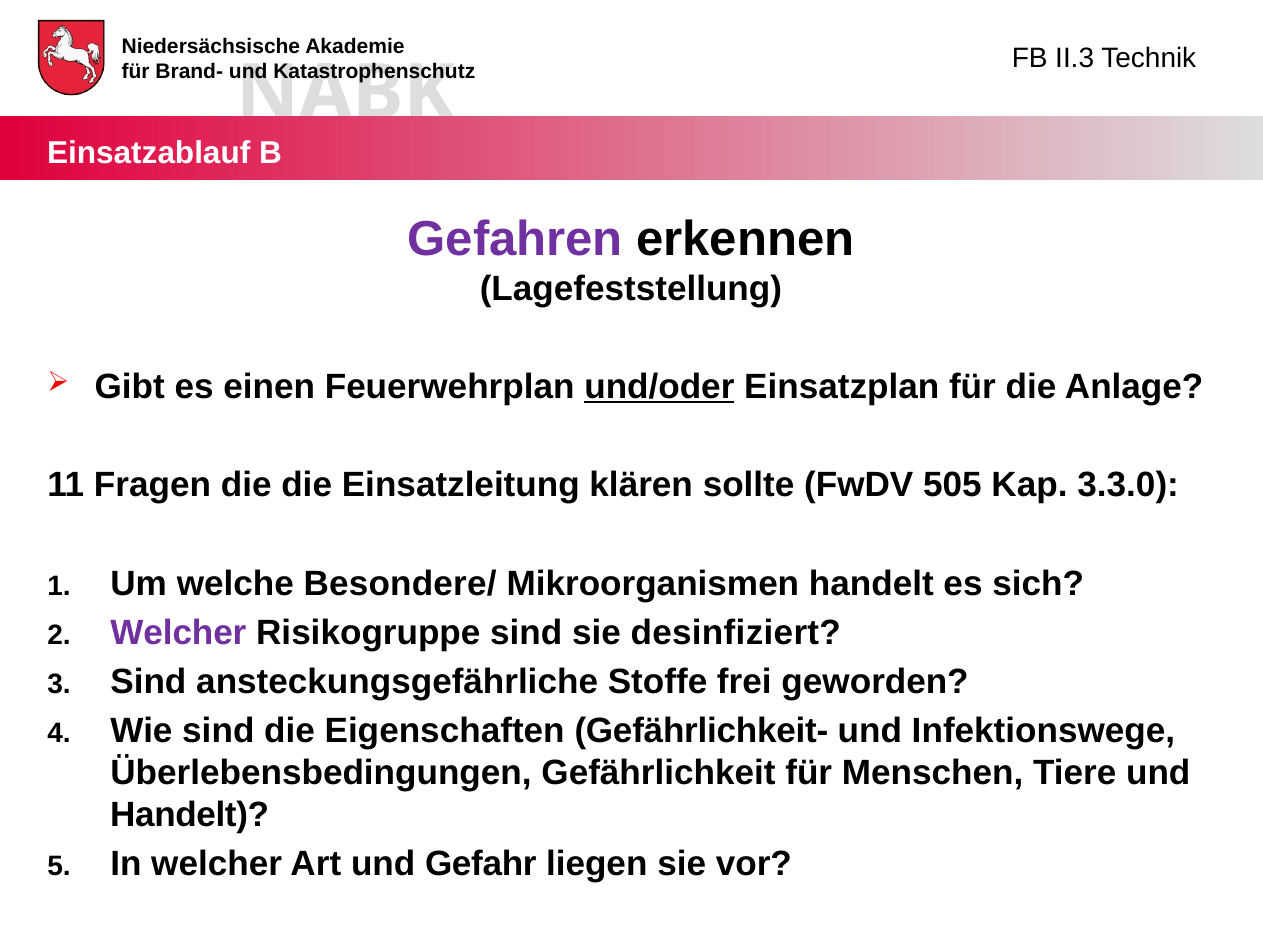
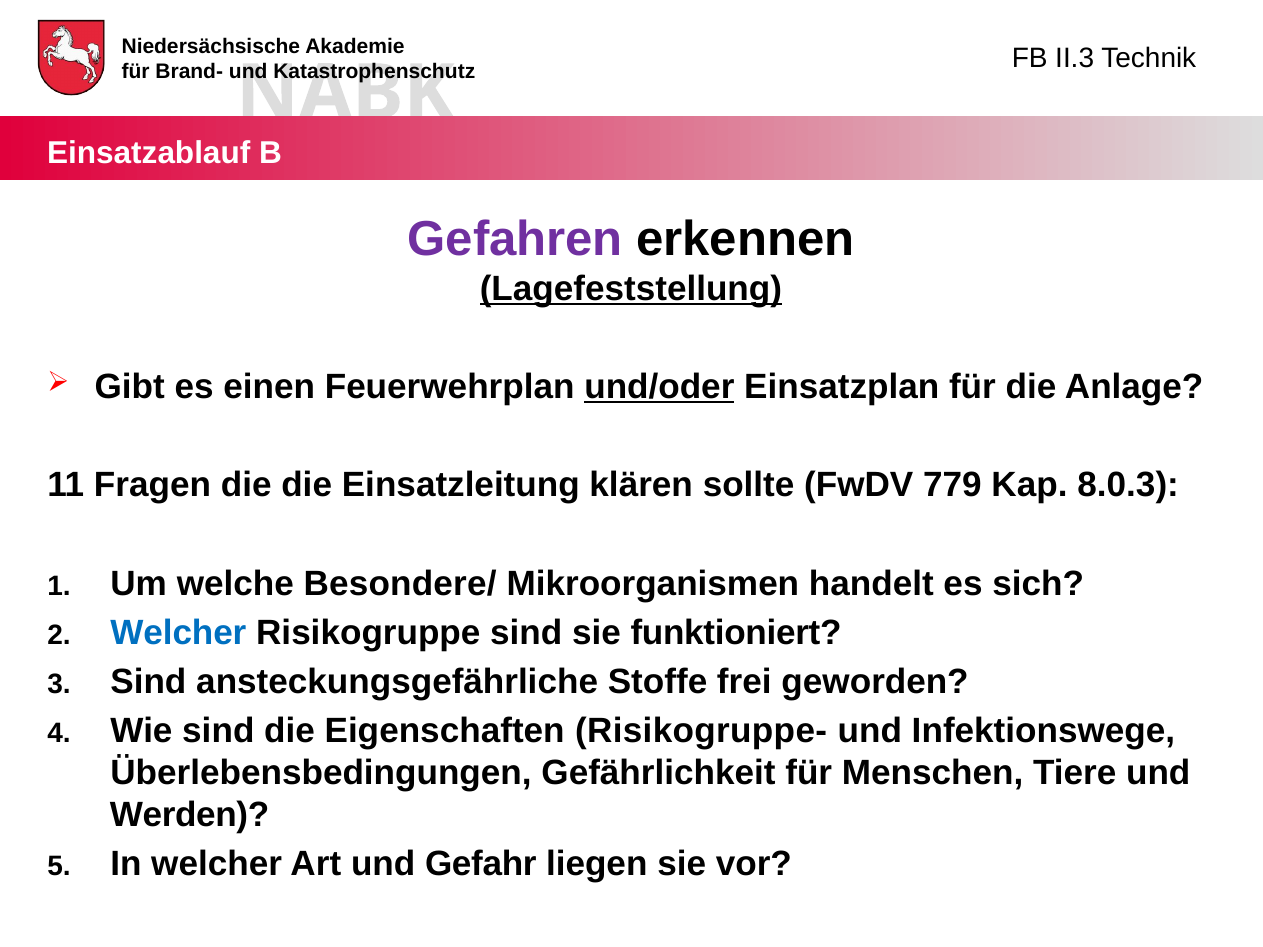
Lagefeststellung underline: none -> present
505: 505 -> 779
3.3.0: 3.3.0 -> 8.0.3
Welcher at (178, 633) colour: purple -> blue
desinfiziert: desinfiziert -> funktioniert
Gefährlichkeit-: Gefährlichkeit- -> Risikogruppe-
Handelt at (190, 815): Handelt -> Werden
